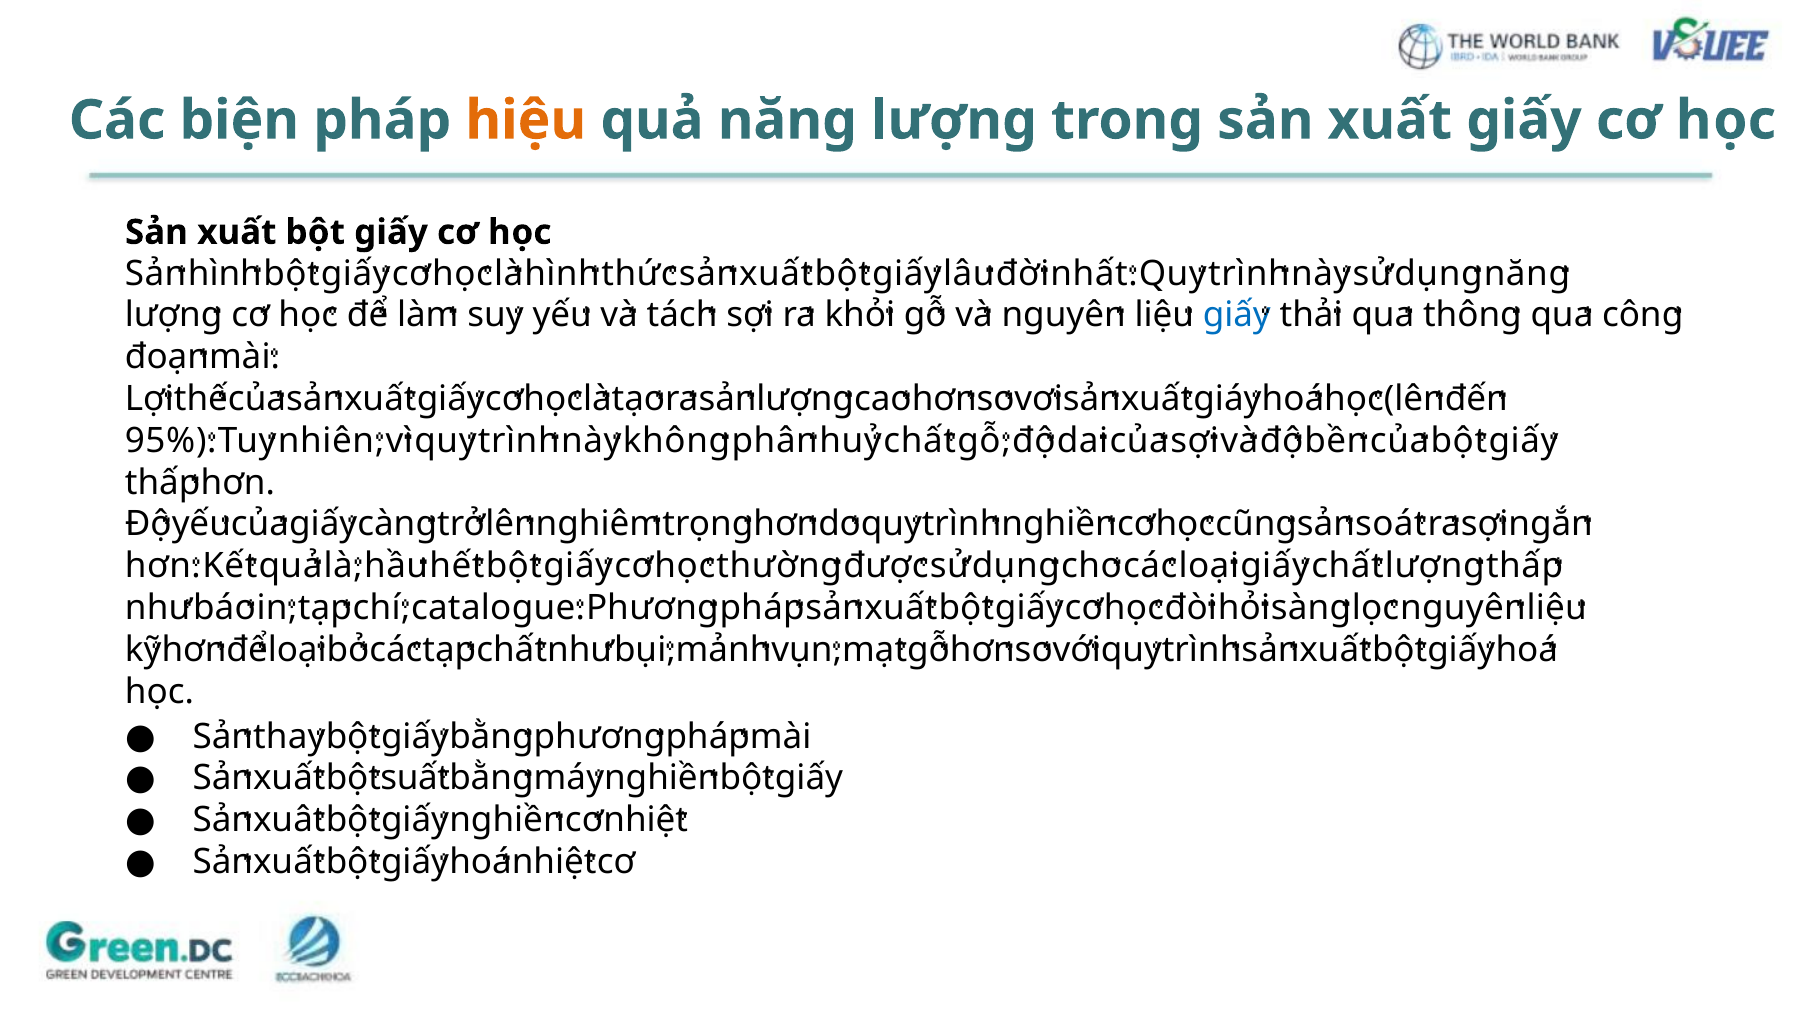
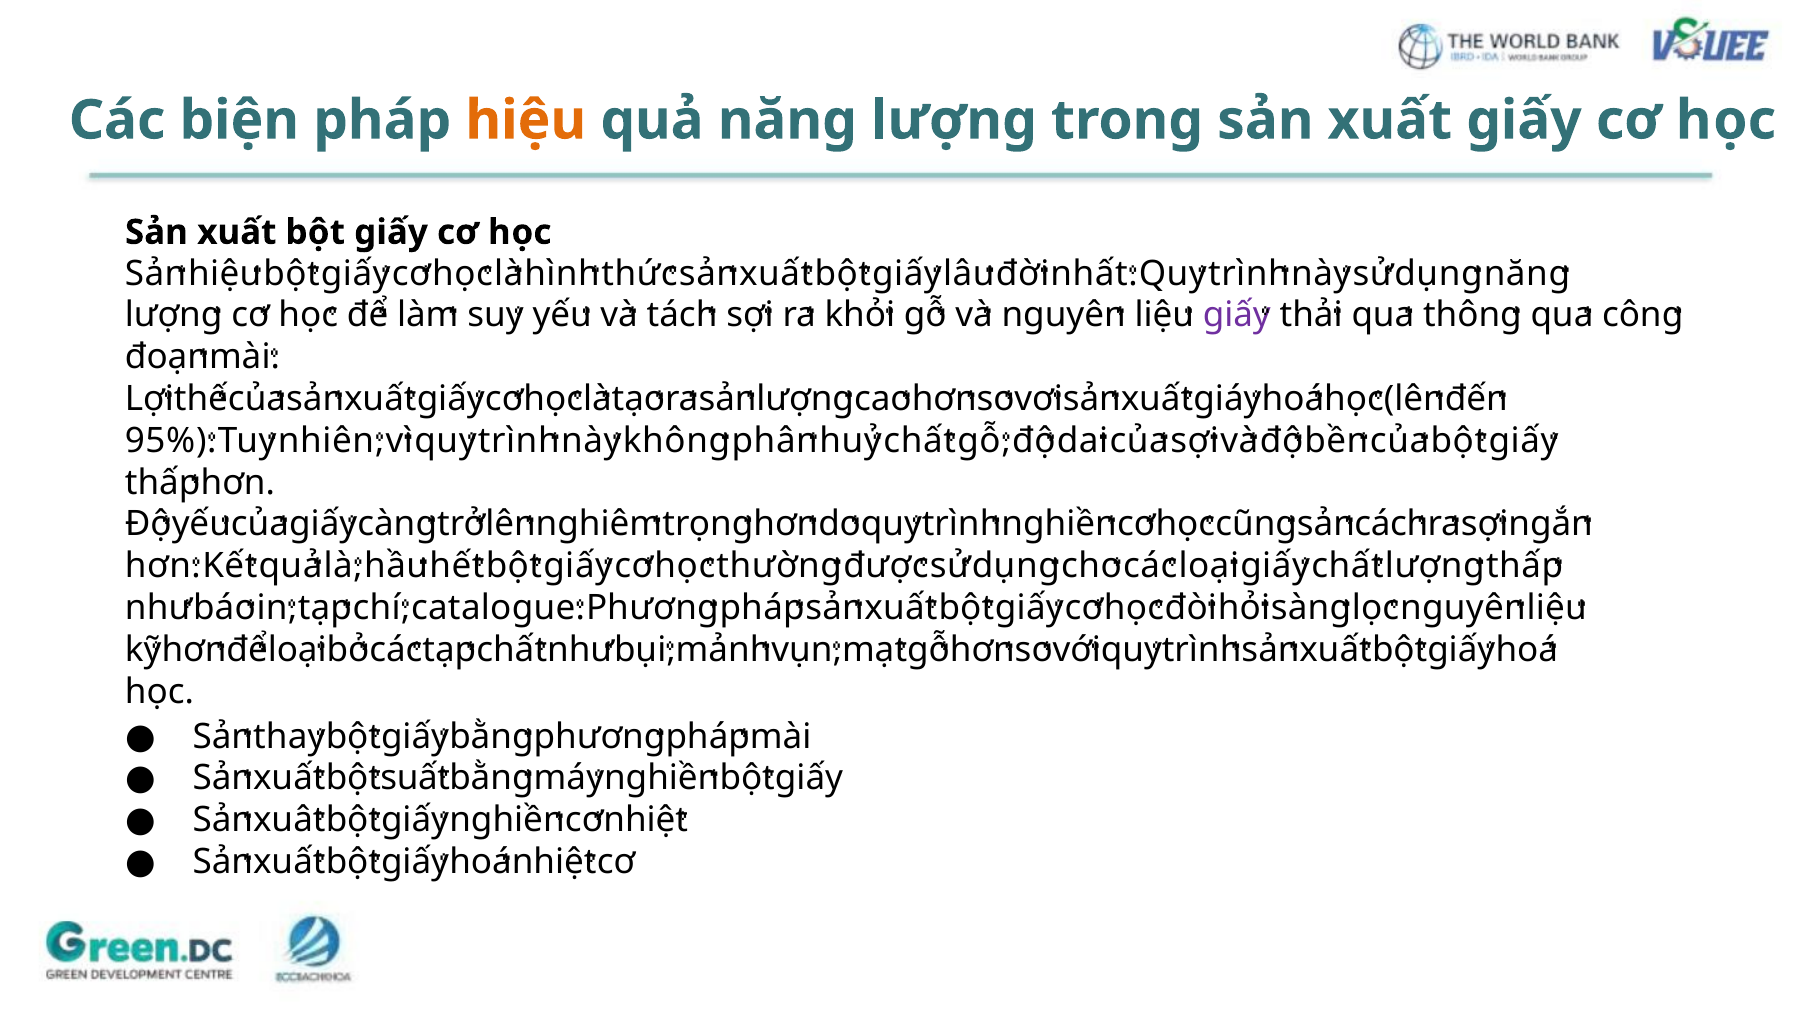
hình at (225, 274): hình -> hiệu
giấy at (1237, 315) colour: blue -> purple
soát: soát -> cách
